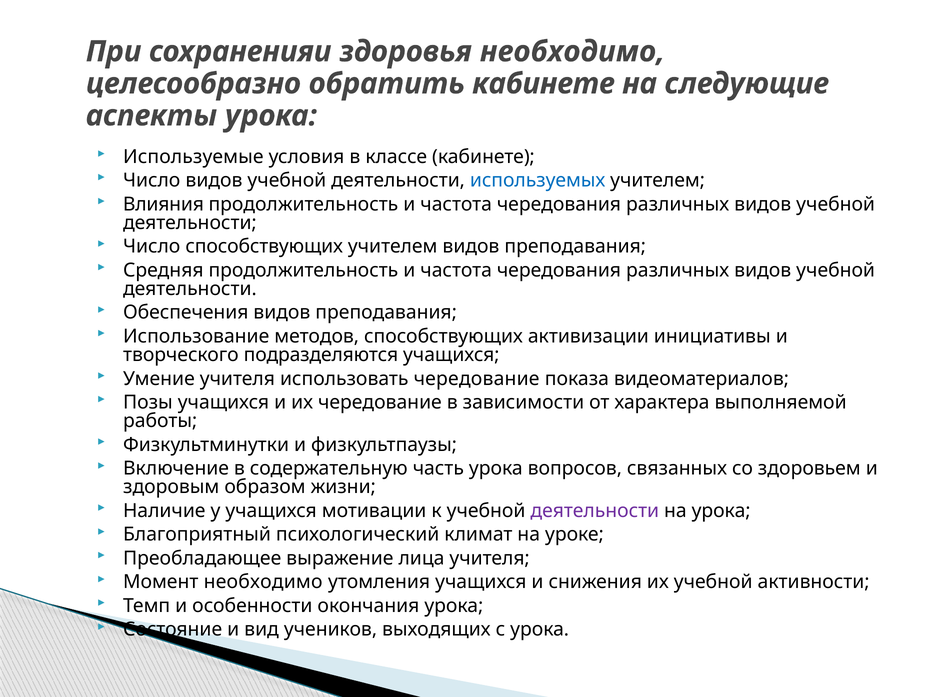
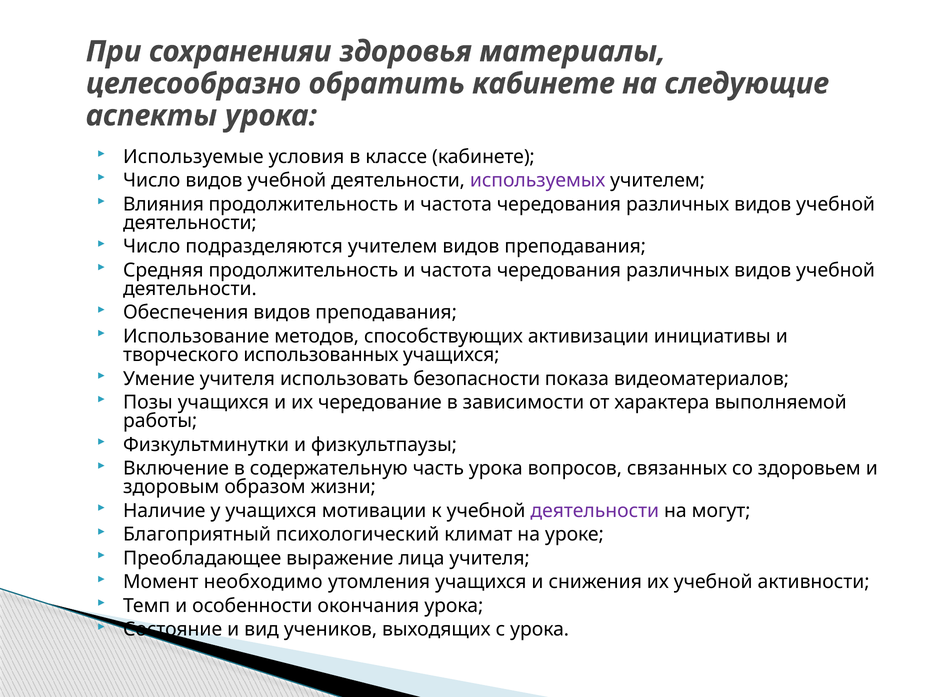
здоровья необходимо: необходимо -> материалы
используемых colour: blue -> purple
Число способствующих: способствующих -> подразделяются
подразделяются: подразделяются -> использованных
использовать чередование: чередование -> безопасности
на урока: урока -> могут
